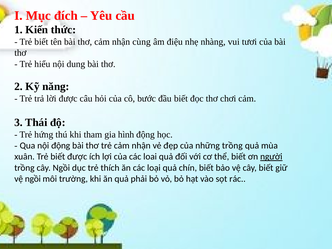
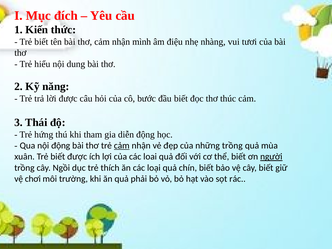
cùng: cùng -> mình
chơi: chơi -> thúc
hình: hình -> diễn
cảm at (122, 146) underline: none -> present
vệ ngồi: ngồi -> chơi
